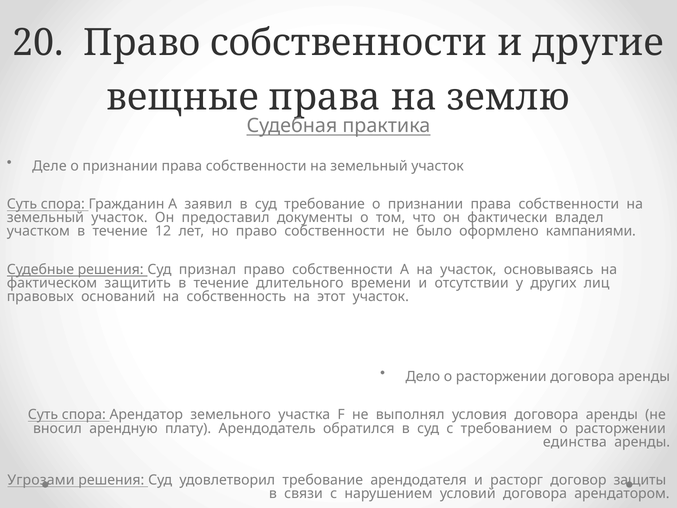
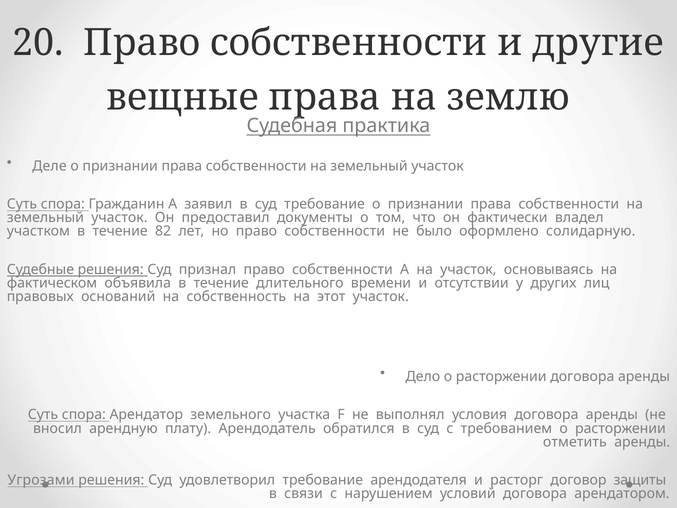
12: 12 -> 82
кампаниями: кампаниями -> солидарную
защитить: защитить -> объявила
единства: единства -> отметить
